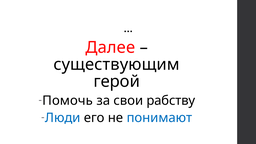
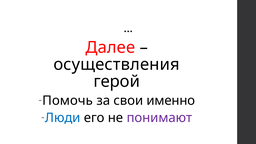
существующим: существующим -> осуществления
рабству: рабству -> именно
понимают colour: blue -> purple
